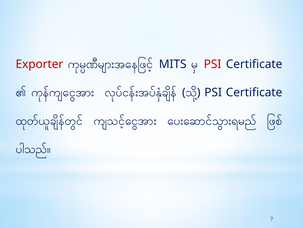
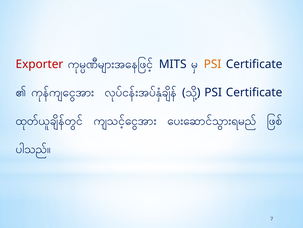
PSI at (213, 64) colour: red -> orange
